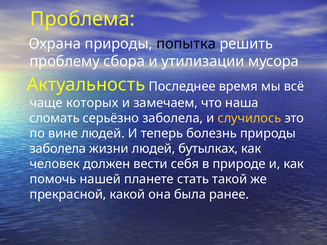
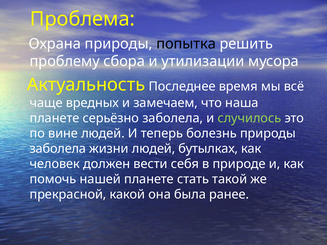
которых: которых -> вредных
сломать at (55, 118): сломать -> планете
случилось colour: yellow -> light green
